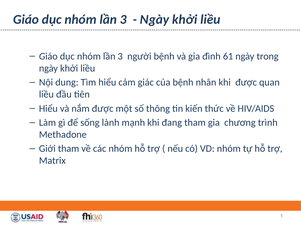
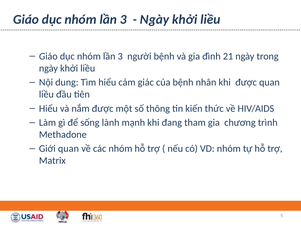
61: 61 -> 21
Giới tham: tham -> quan
